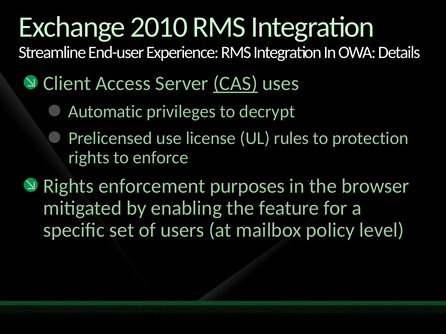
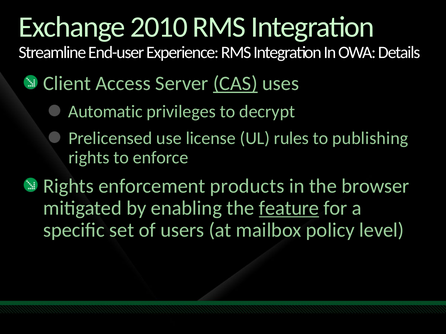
protection: protection -> publishing
purposes: purposes -> products
feature underline: none -> present
